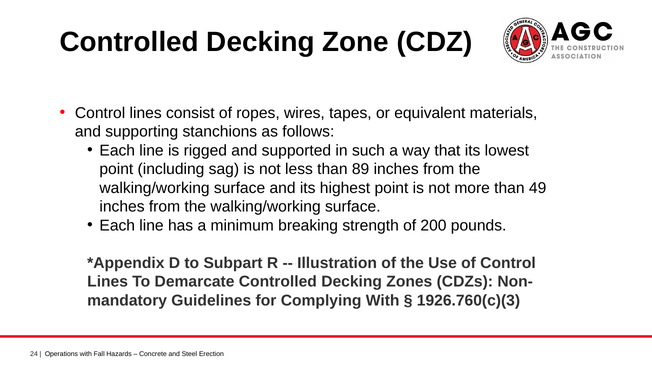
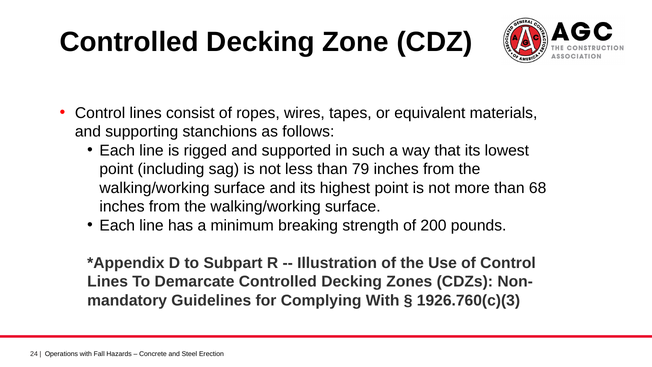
89: 89 -> 79
49: 49 -> 68
